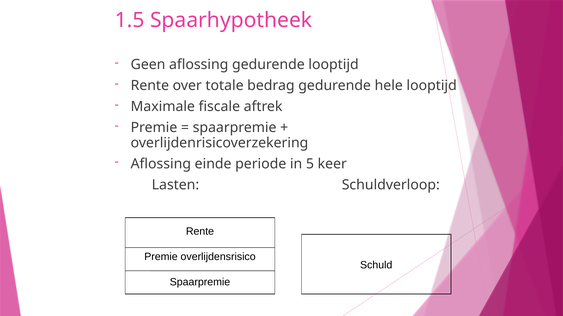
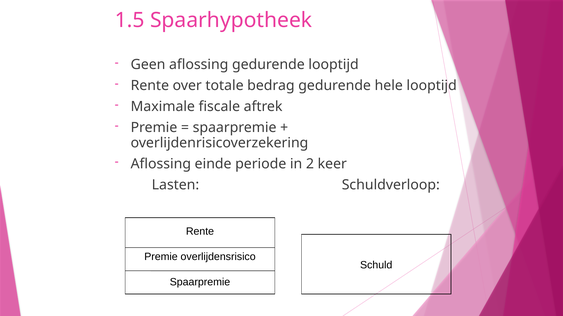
5: 5 -> 2
